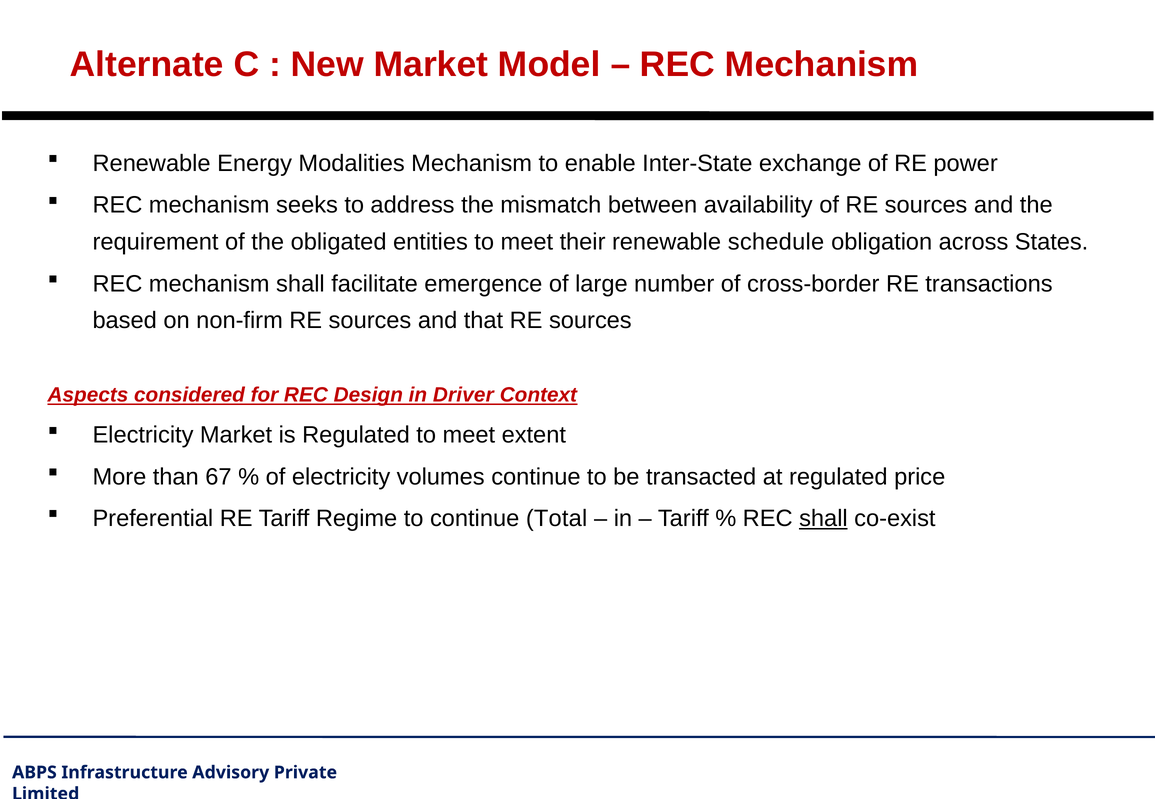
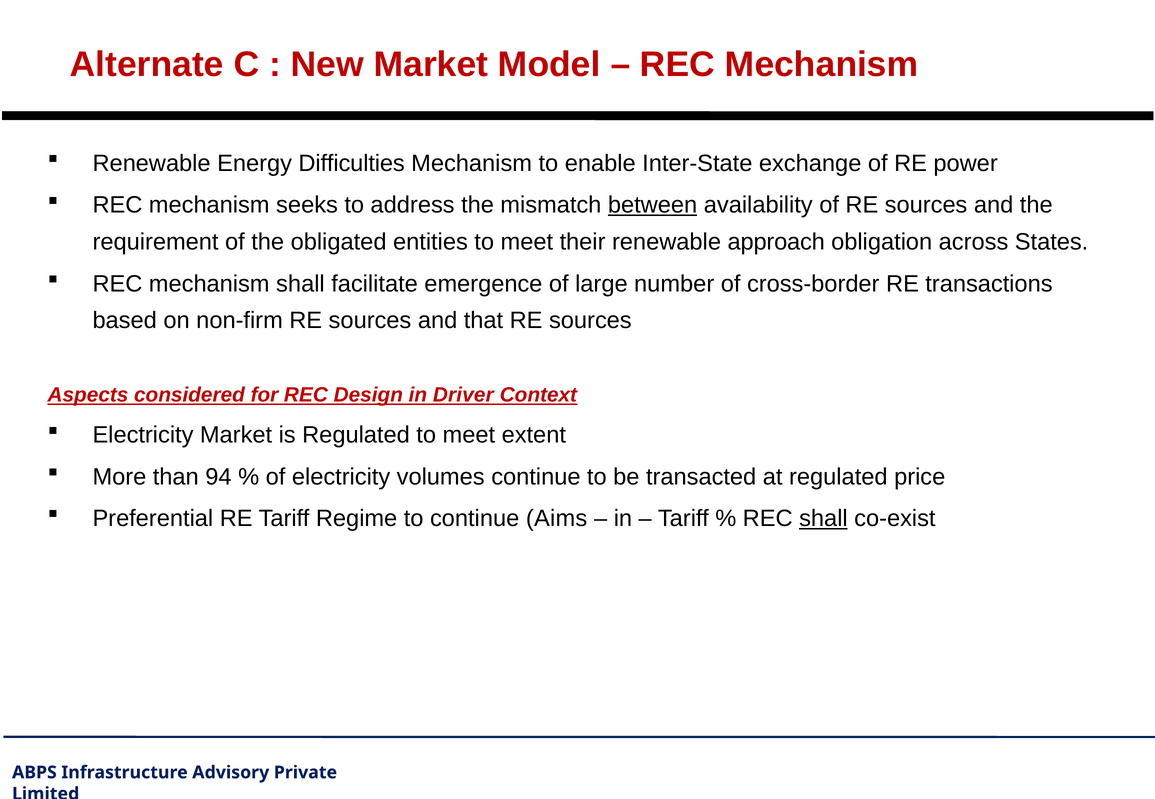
Modalities: Modalities -> Difficulties
between underline: none -> present
schedule: schedule -> approach
67: 67 -> 94
Total: Total -> Aims
